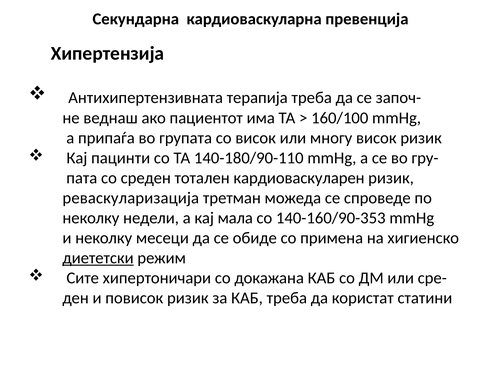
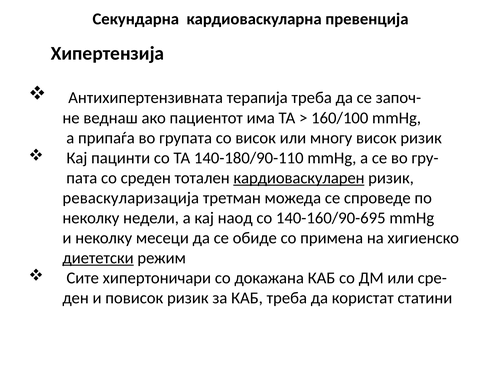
кардиоваскуларен underline: none -> present
мала: мала -> наод
140-160/90-353: 140-160/90-353 -> 140-160/90-695
